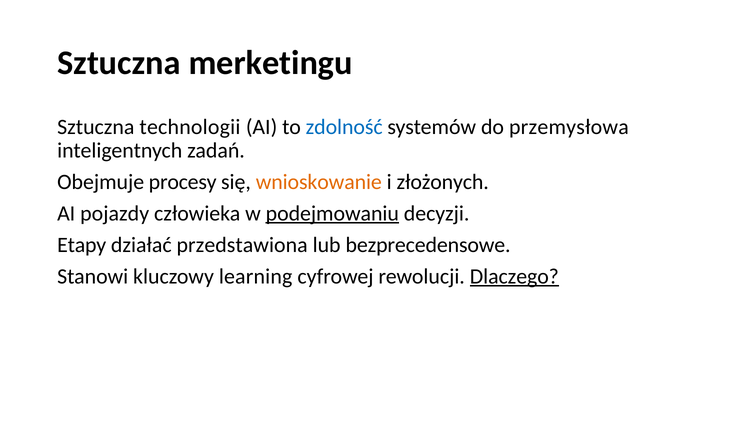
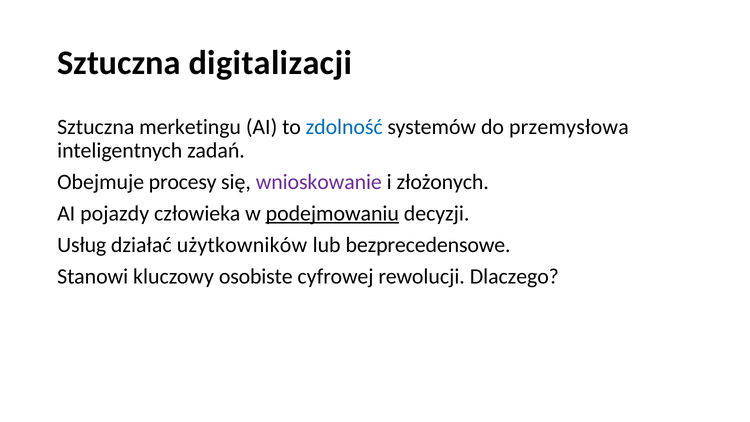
merketingu: merketingu -> digitalizacji
technologii: technologii -> merketingu
wnioskowanie colour: orange -> purple
Etapy: Etapy -> Usług
przedstawiona: przedstawiona -> użytkowników
learning: learning -> osobiste
Dlaczego underline: present -> none
